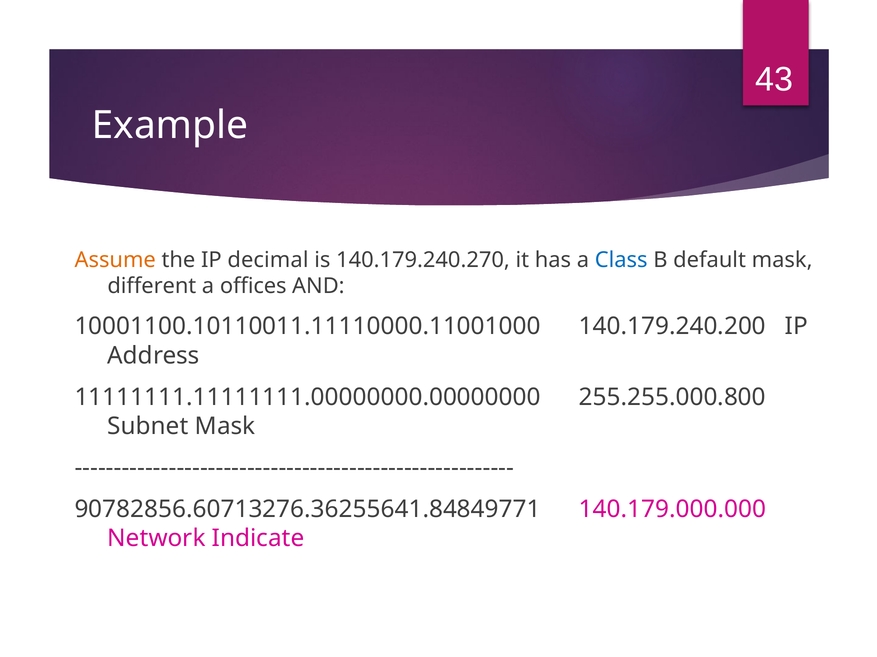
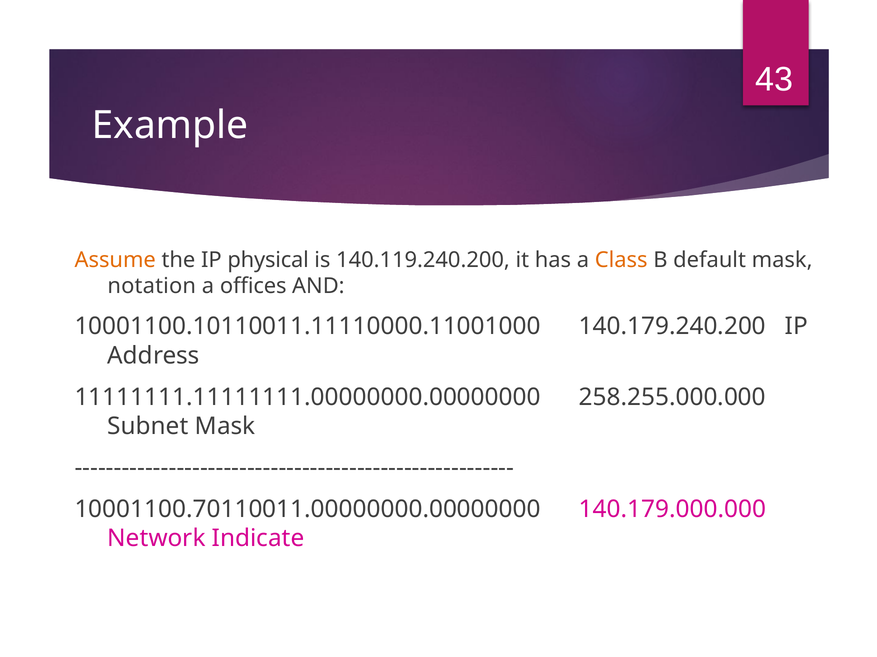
decimal: decimal -> physical
140.179.240.270: 140.179.240.270 -> 140.119.240.200
Class colour: blue -> orange
different: different -> notation
255.255.000.800: 255.255.000.800 -> 258.255.000.000
90782856.60713276.36255641.84849771: 90782856.60713276.36255641.84849771 -> 10001100.70110011.00000000.00000000
